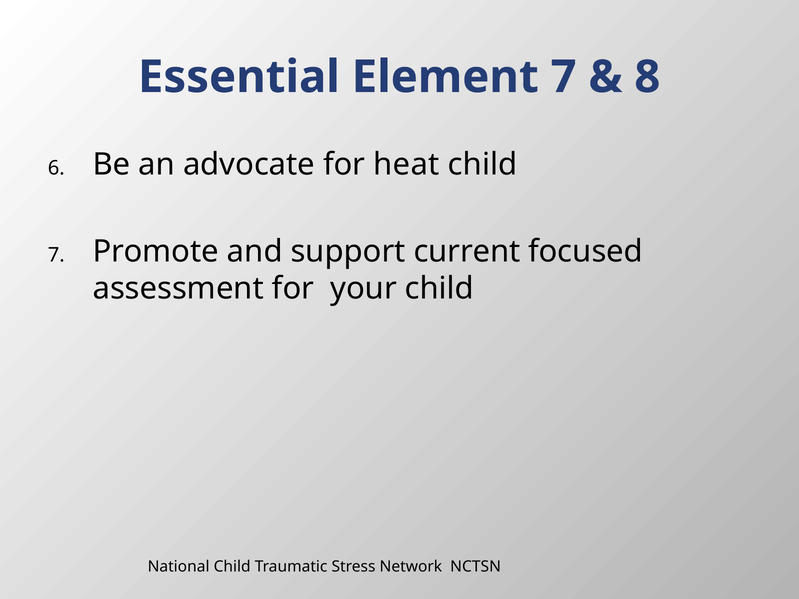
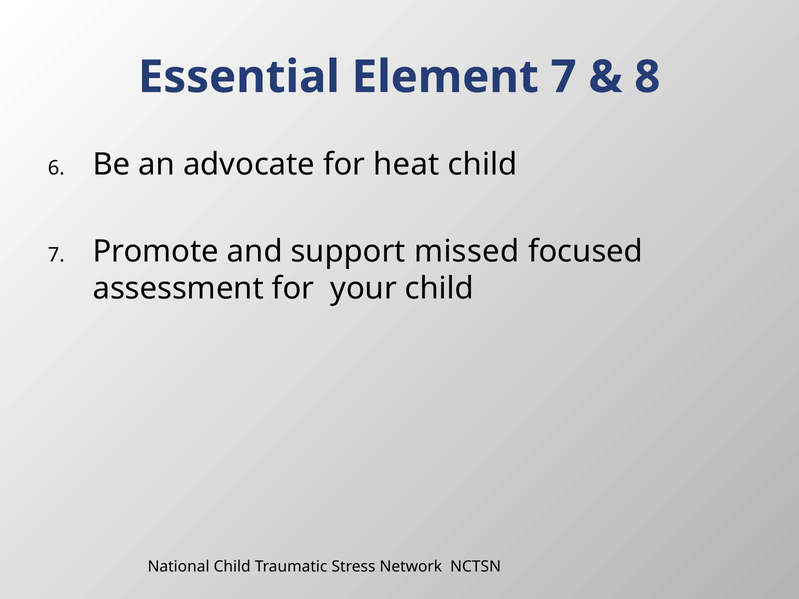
current: current -> missed
